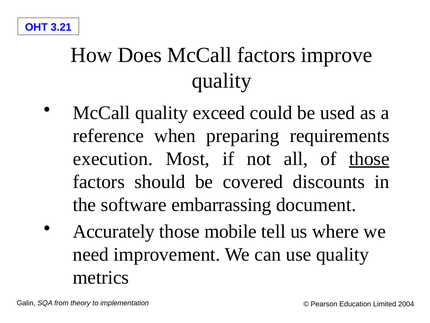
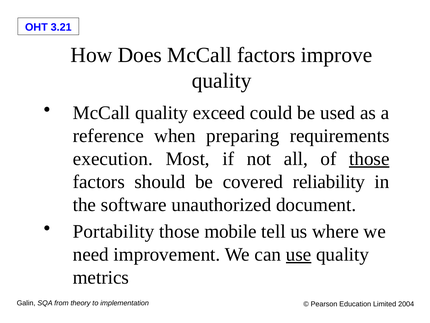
discounts: discounts -> reliability
embarrassing: embarrassing -> unauthorized
Accurately: Accurately -> Portability
use underline: none -> present
